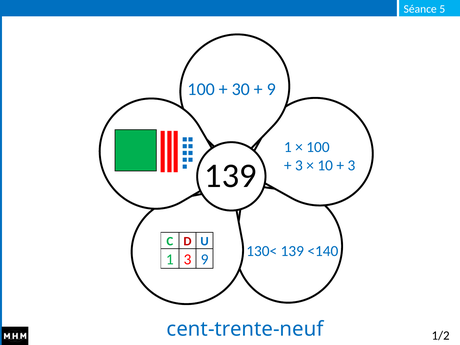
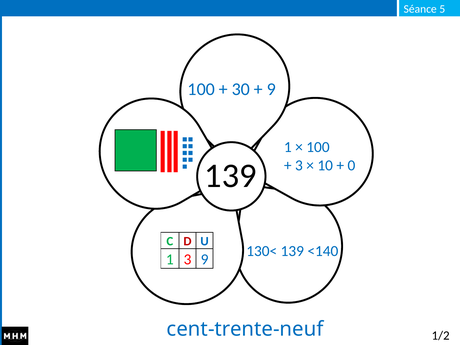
3 at (351, 165): 3 -> 0
